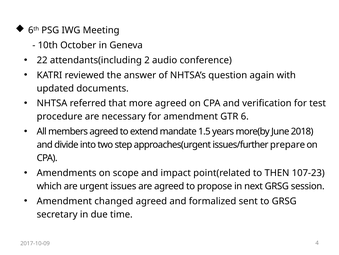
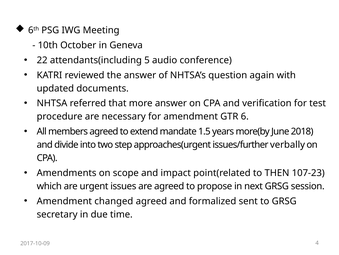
2: 2 -> 5
more agreed: agreed -> answer
prepare: prepare -> verbally
